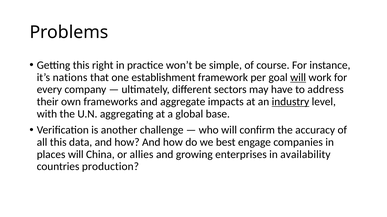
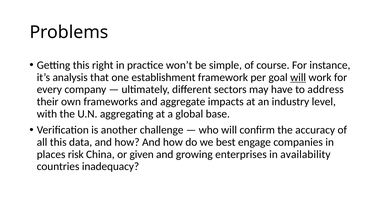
nations: nations -> analysis
industry underline: present -> none
places will: will -> risk
allies: allies -> given
production: production -> inadequacy
